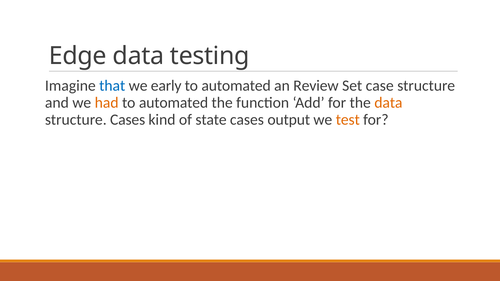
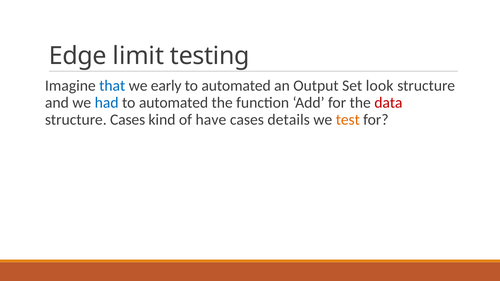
Edge data: data -> limit
Review: Review -> Output
case: case -> look
had colour: orange -> blue
data at (388, 103) colour: orange -> red
state: state -> have
output: output -> details
